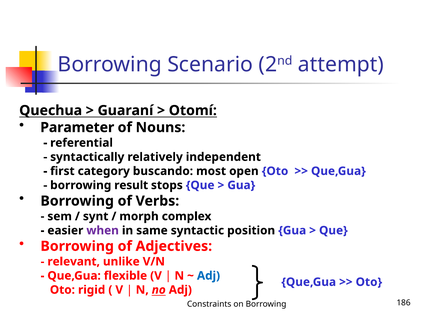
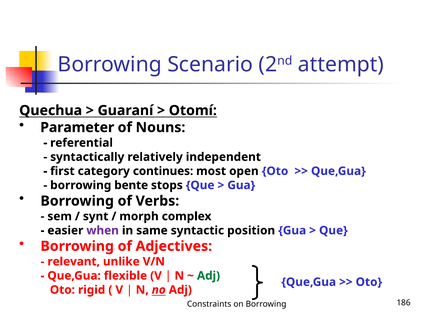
buscando: buscando -> continues
result: result -> bente
Adj at (209, 276) colour: blue -> green
